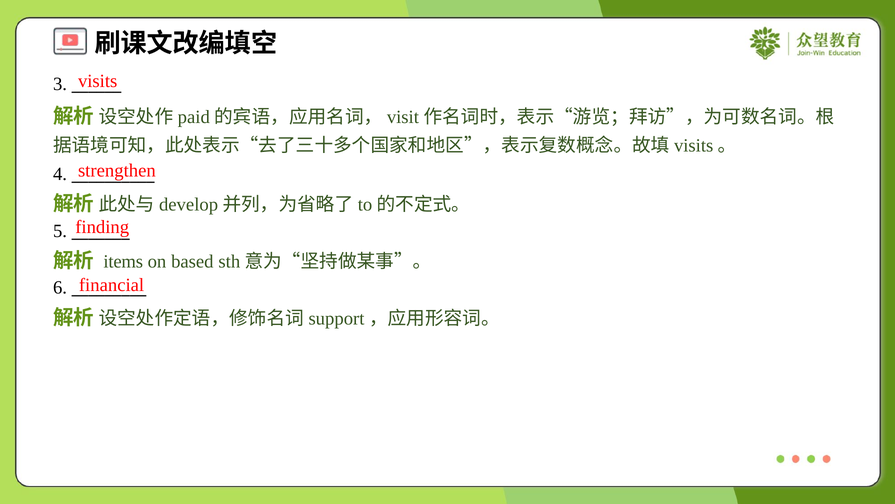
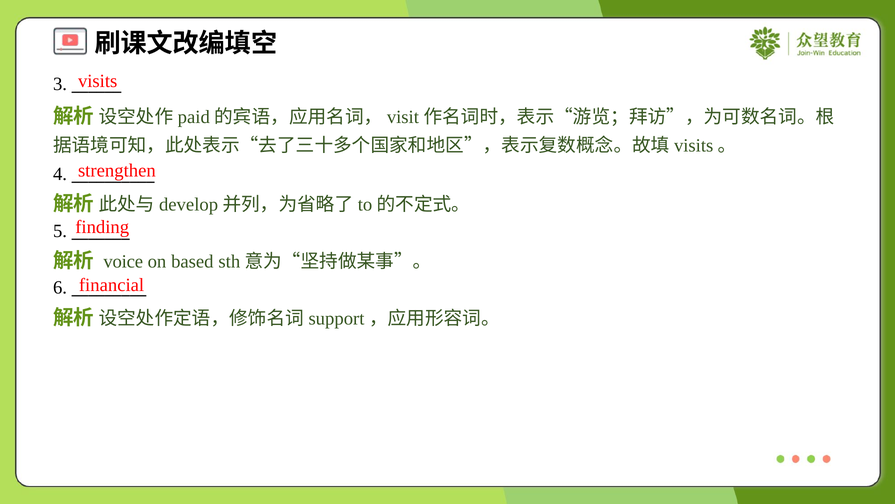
items: items -> voice
